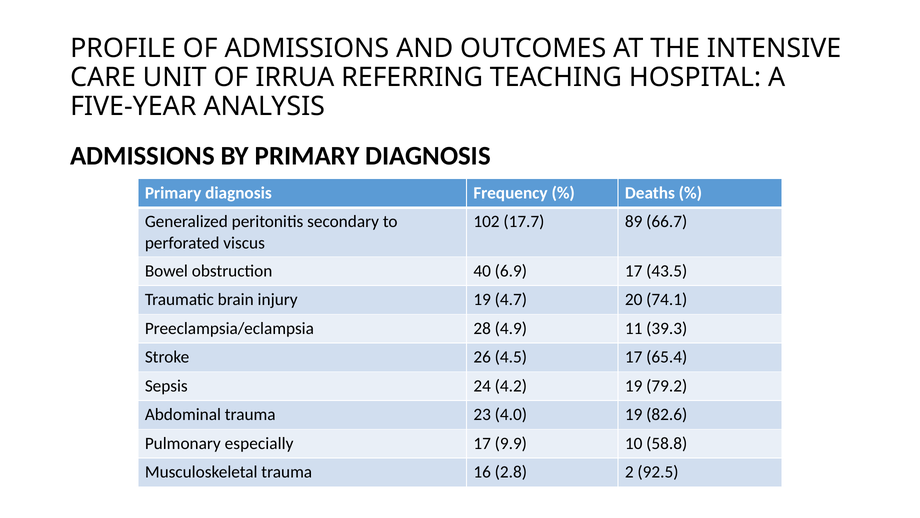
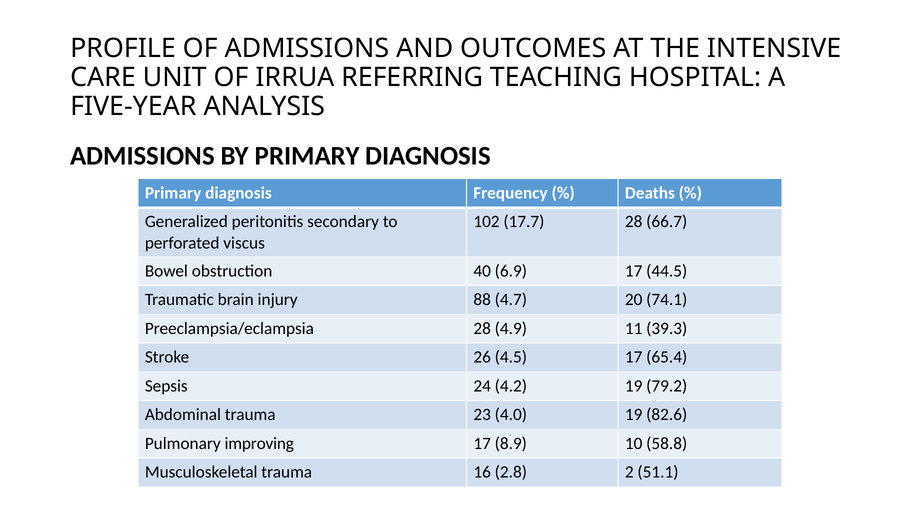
17.7 89: 89 -> 28
43.5: 43.5 -> 44.5
injury 19: 19 -> 88
especially: especially -> improving
9.9: 9.9 -> 8.9
92.5: 92.5 -> 51.1
